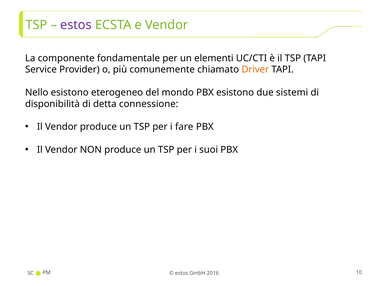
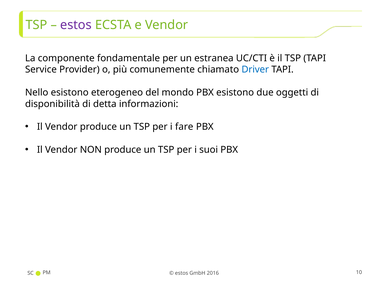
elementi: elementi -> estranea
Driver colour: orange -> blue
sistemi: sistemi -> oggetti
connessione: connessione -> informazioni
